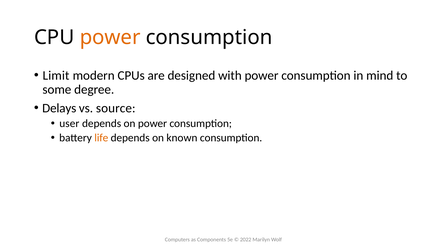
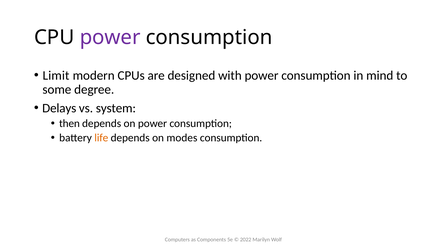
power at (110, 38) colour: orange -> purple
source: source -> system
user: user -> then
known: known -> modes
